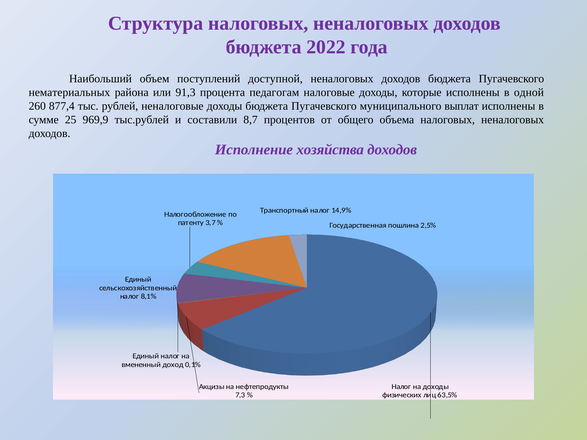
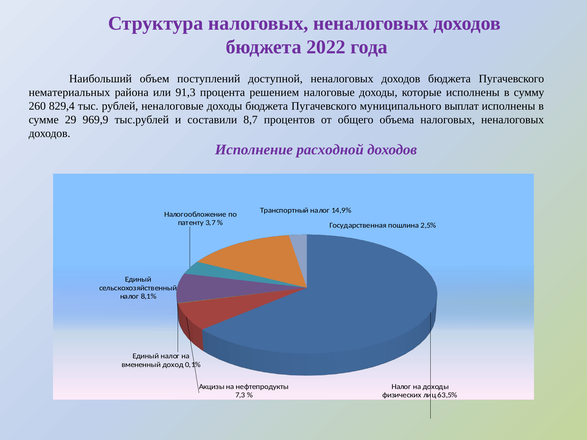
педагогам: педагогам -> решением
одной: одной -> сумму
877,4: 877,4 -> 829,4
25: 25 -> 29
хозяйства: хозяйства -> расходной
